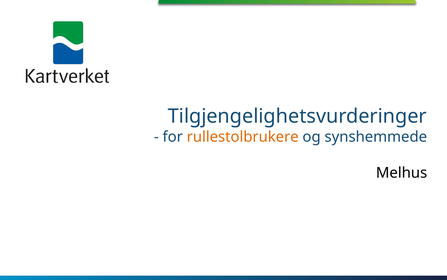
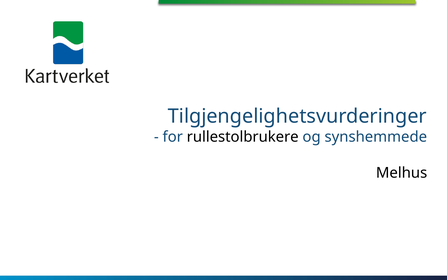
rullestolbrukere colour: orange -> black
